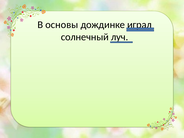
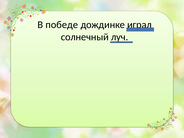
основы: основы -> победе
